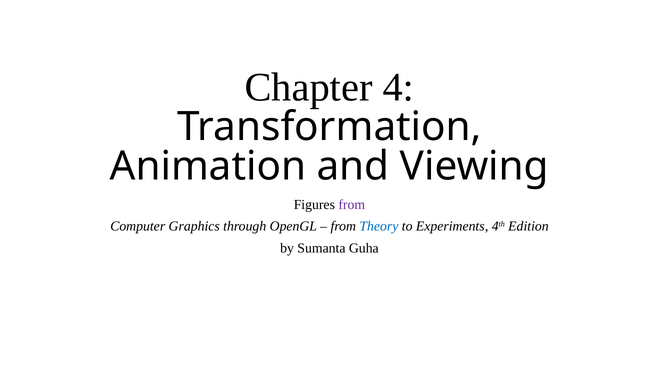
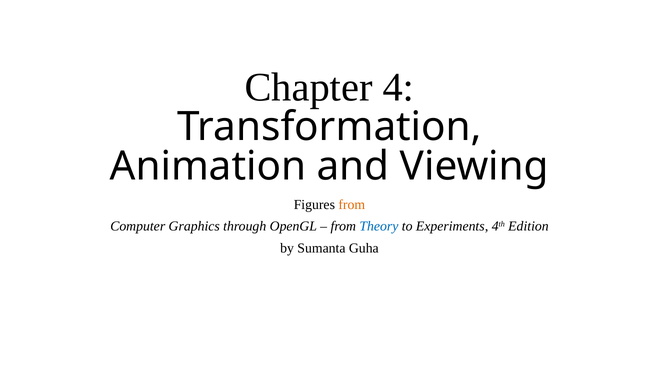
from at (352, 205) colour: purple -> orange
